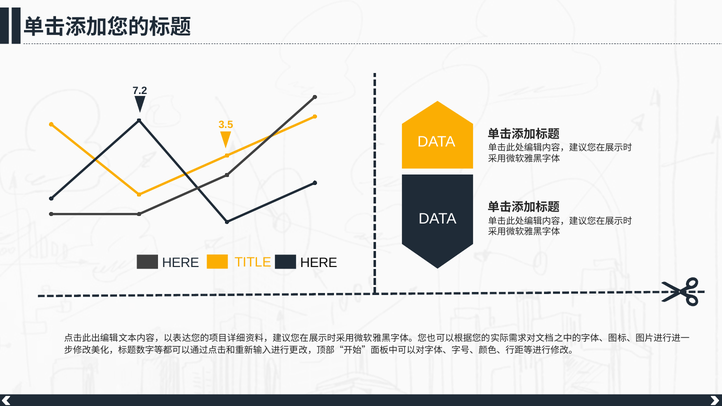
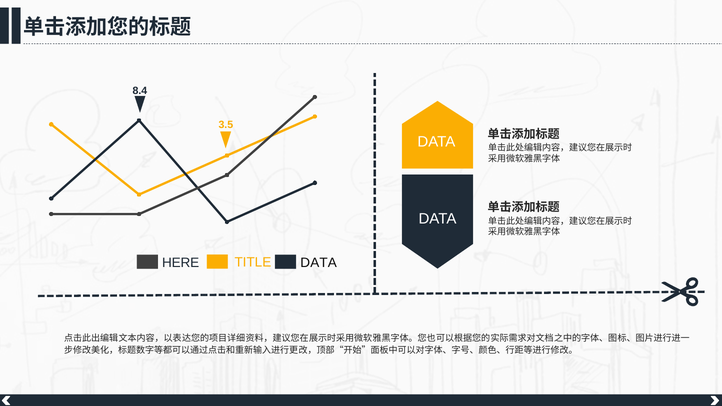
7.2: 7.2 -> 8.4
TITLE HERE: HERE -> DATA
